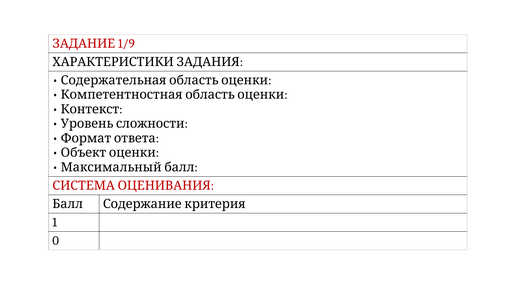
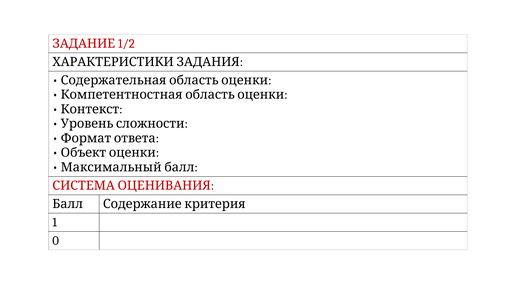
1/9: 1/9 -> 1/2
